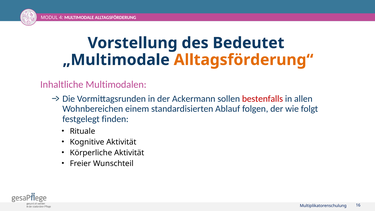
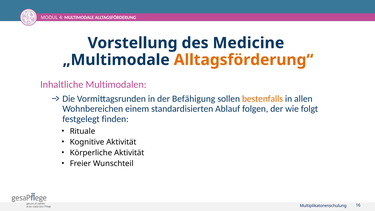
Bedeutet: Bedeutet -> Medicine
Ackermann: Ackermann -> Befähigung
bestenfalls colour: red -> orange
